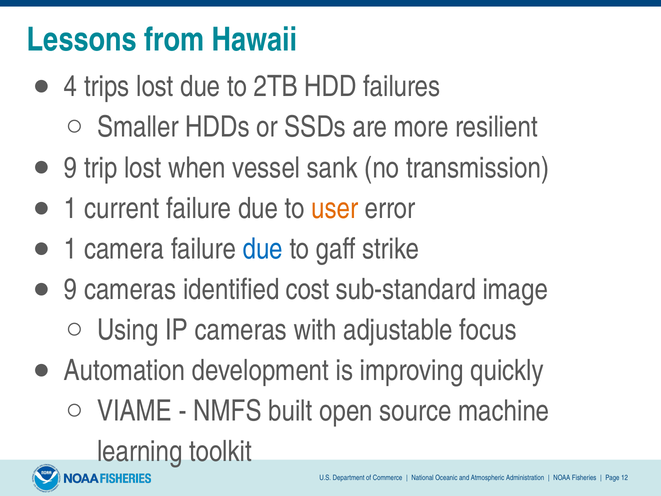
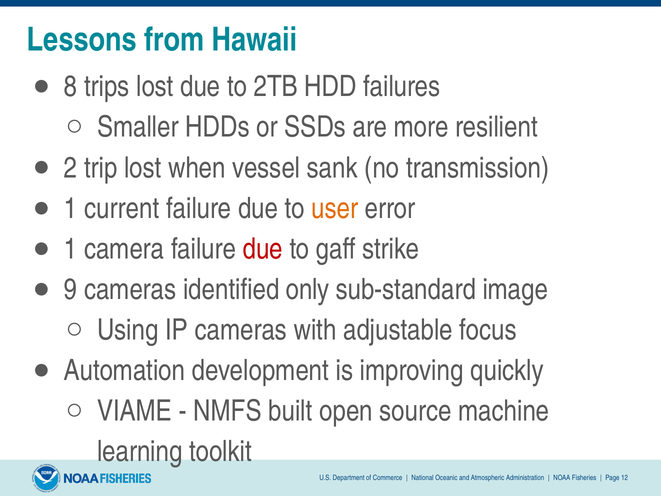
4: 4 -> 8
9 at (71, 168): 9 -> 2
due at (263, 249) colour: blue -> red
cost: cost -> only
